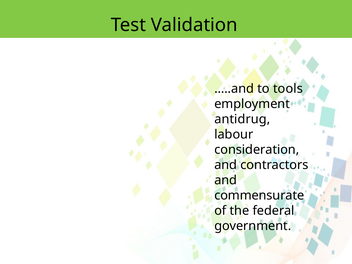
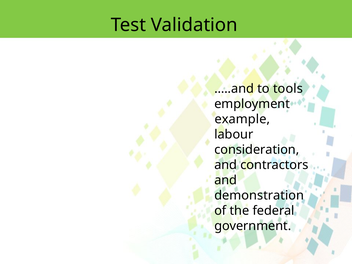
antidrug: antidrug -> example
commensurate: commensurate -> demonstration
